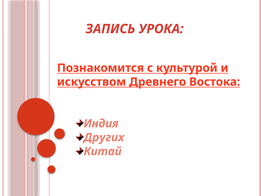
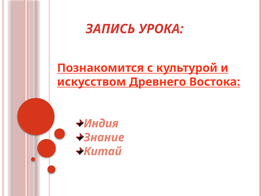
Других: Других -> Знание
